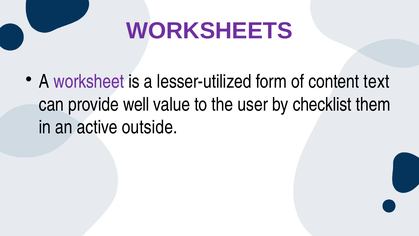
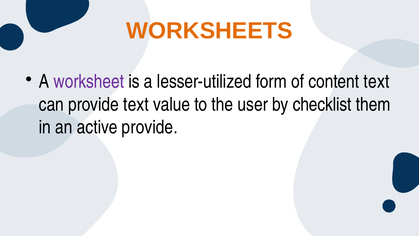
WORKSHEETS colour: purple -> orange
provide well: well -> text
active outside: outside -> provide
